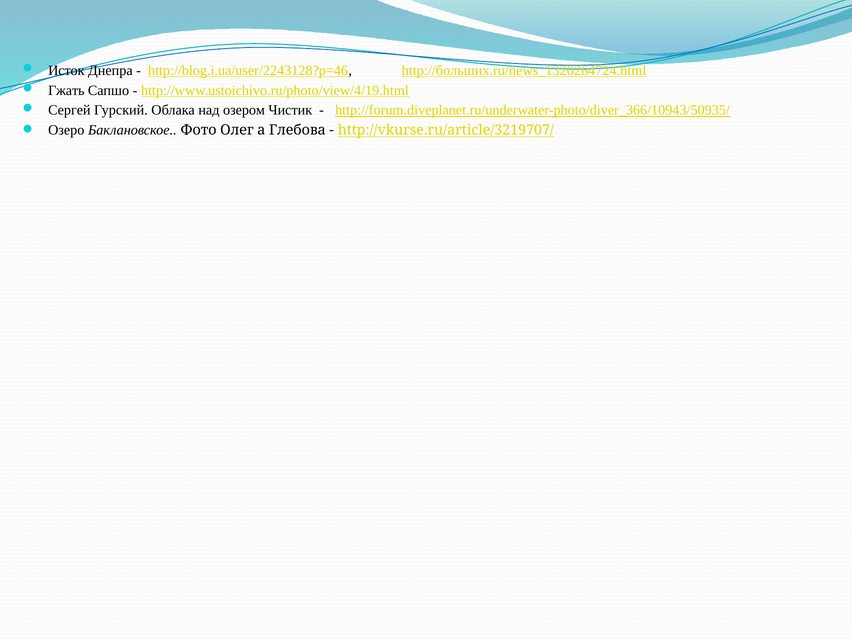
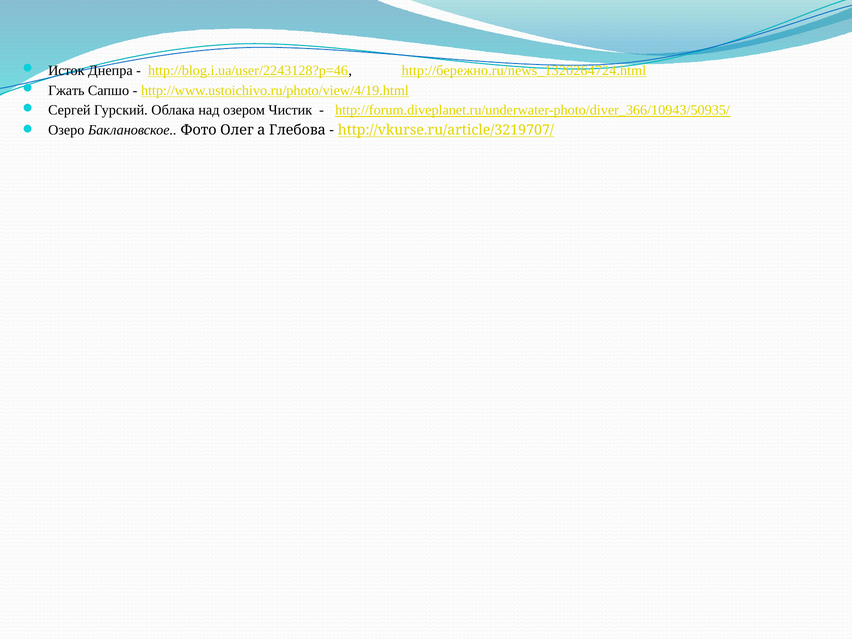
http://больших.ru/news_1320264724.html: http://больших.ru/news_1320264724.html -> http://бережно.ru/news_1320264724.html
